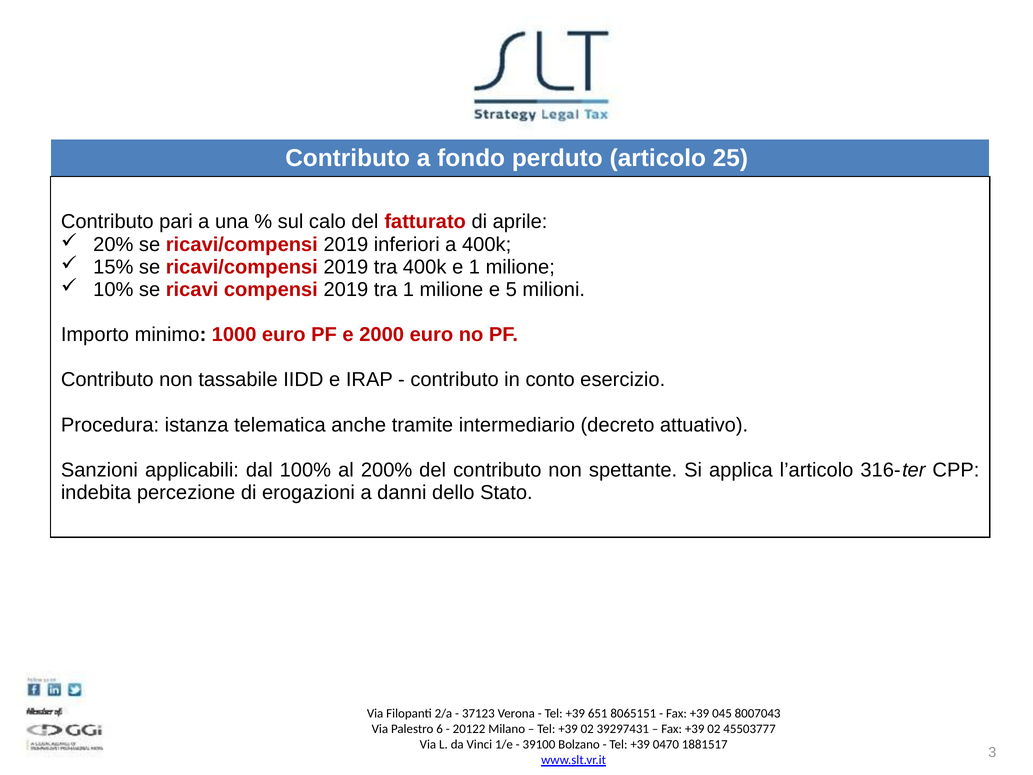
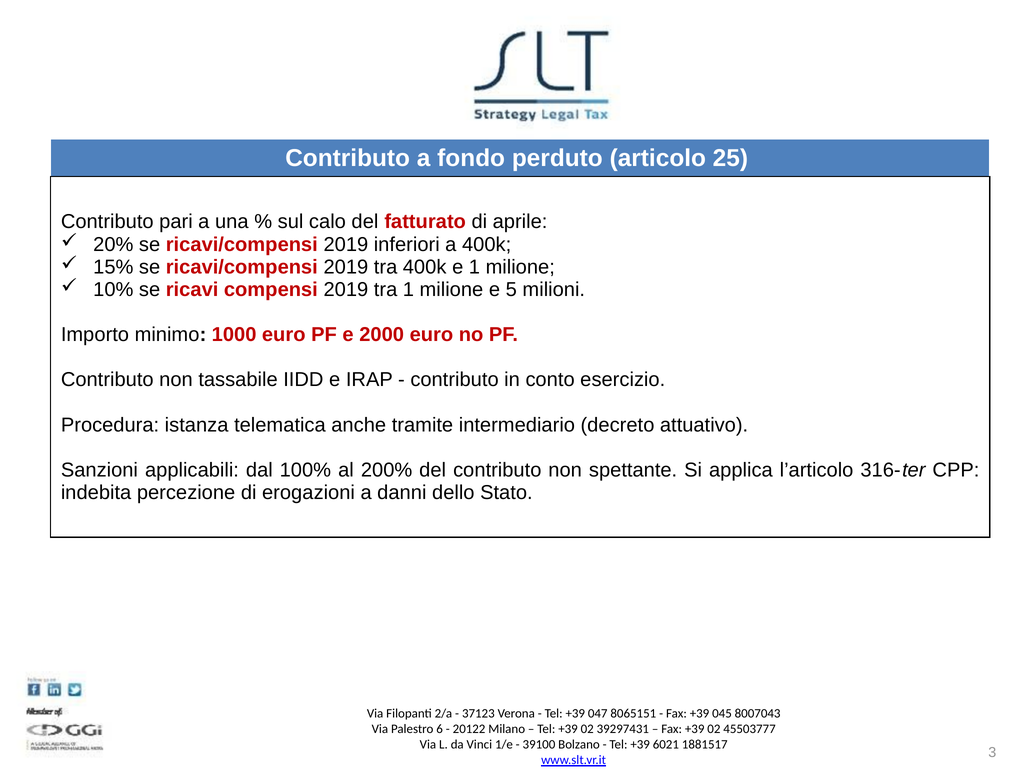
651: 651 -> 047
0470: 0470 -> 6021
